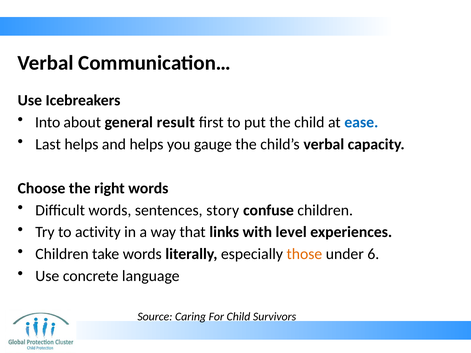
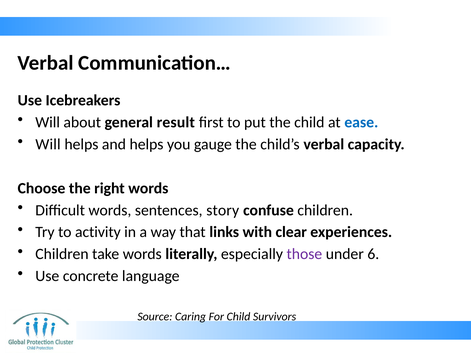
Into at (48, 122): Into -> Will
Last at (48, 144): Last -> Will
level: level -> clear
those colour: orange -> purple
